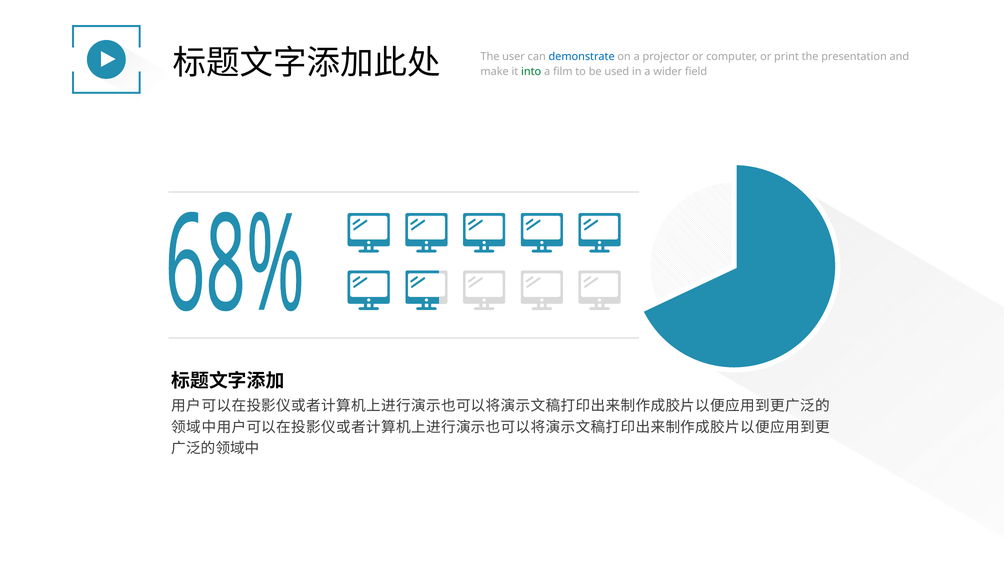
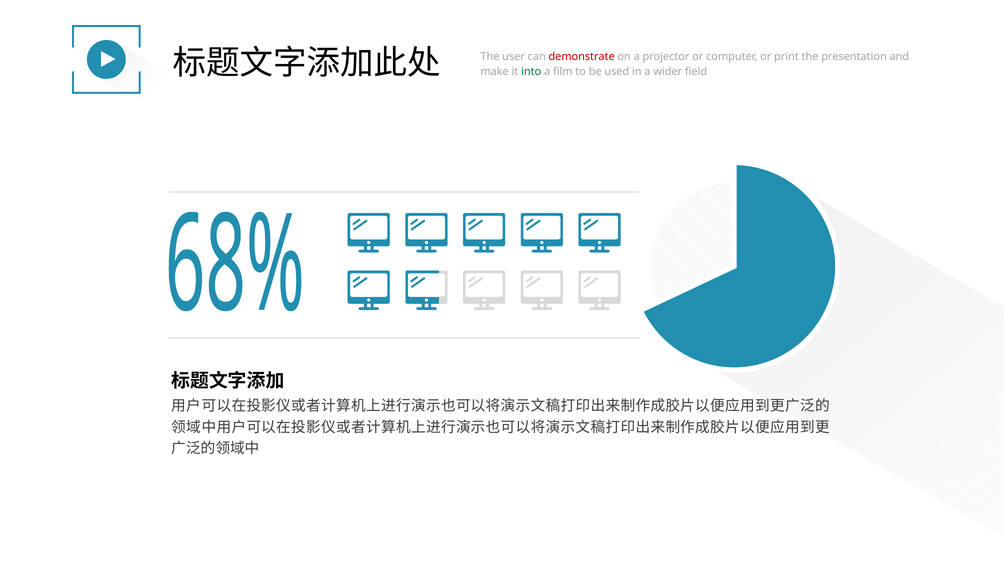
demonstrate colour: blue -> red
